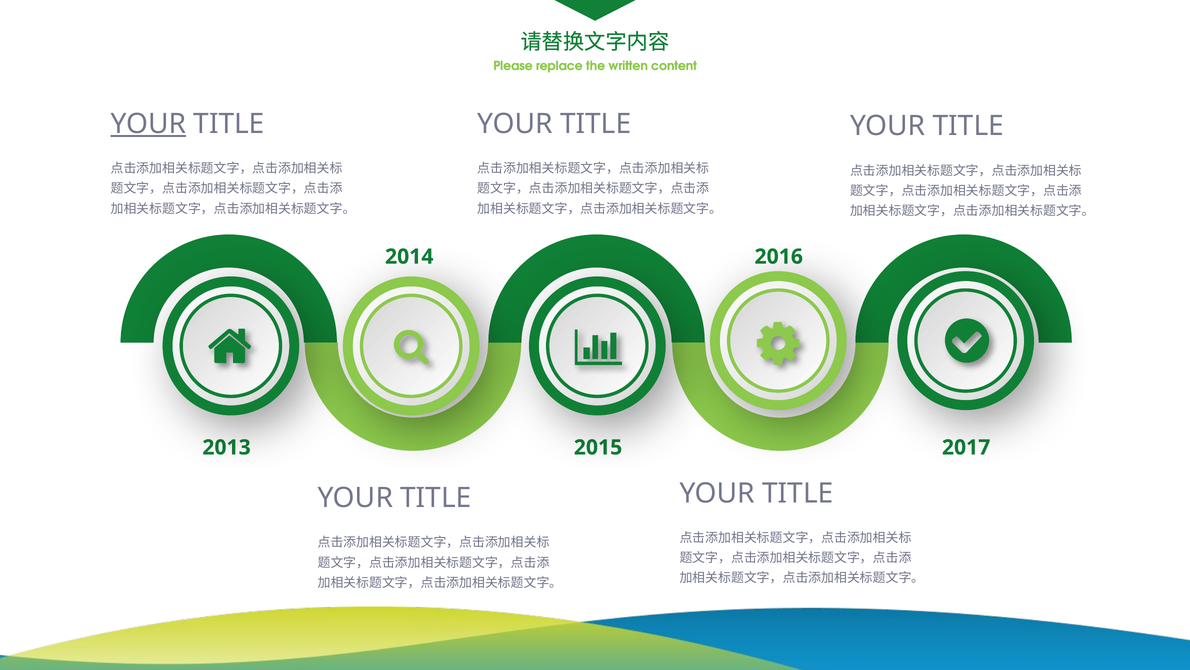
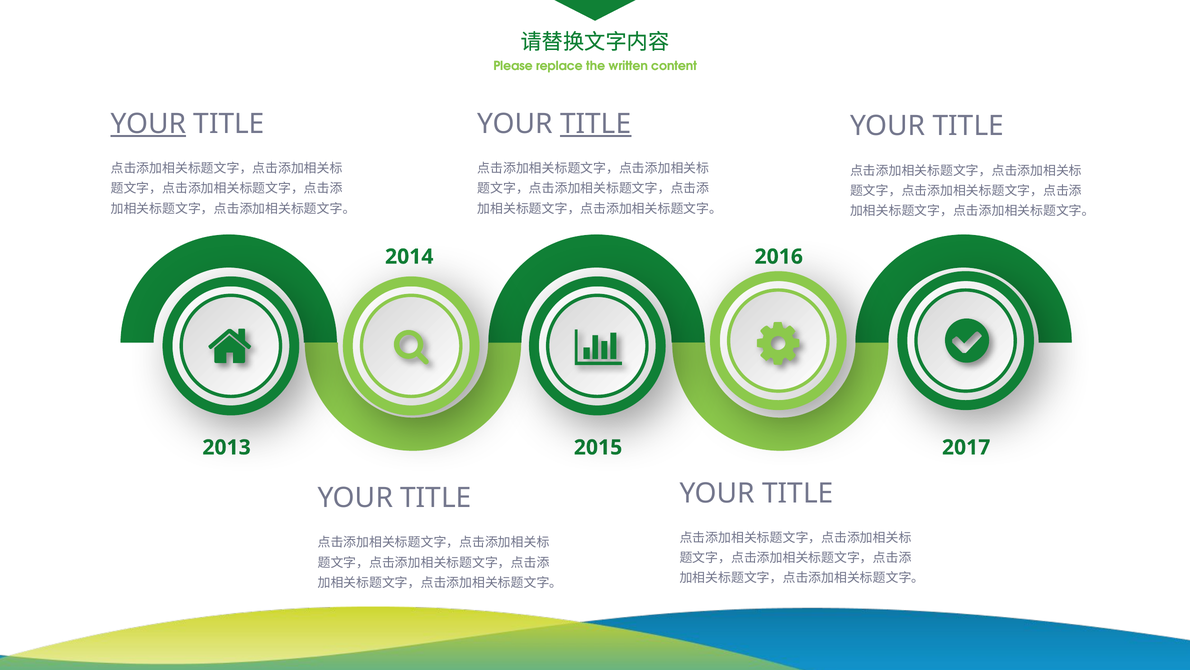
TITLE at (596, 124) underline: none -> present
